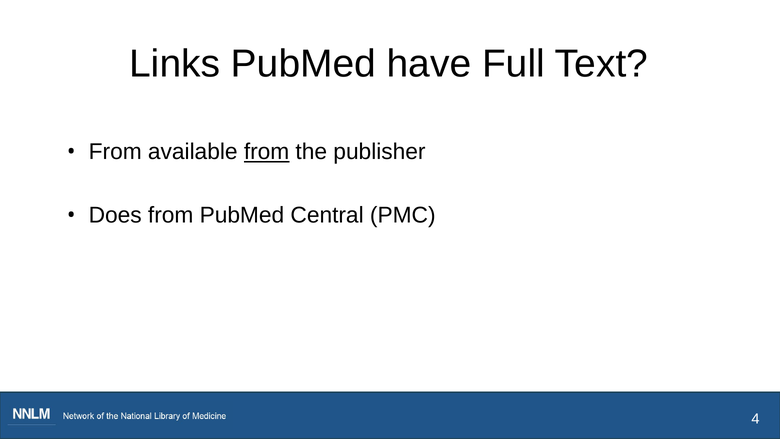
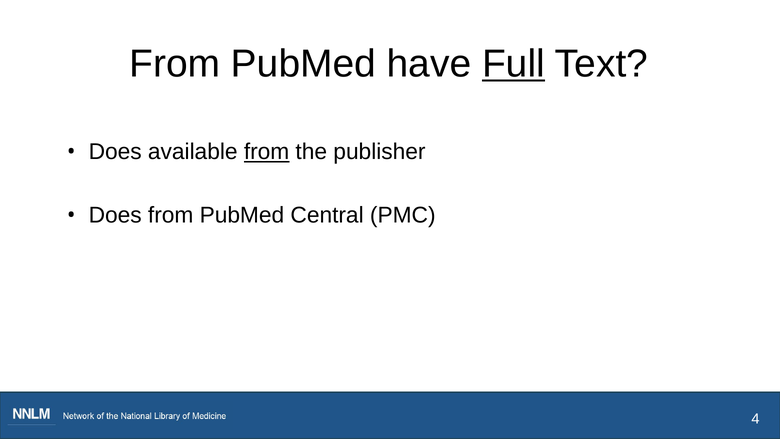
Links at (175, 64): Links -> From
Full underline: none -> present
From at (115, 152): From -> Does
